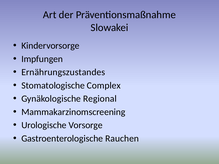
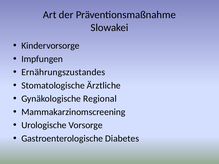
Complex: Complex -> Ärztliche
Rauchen: Rauchen -> Diabetes
